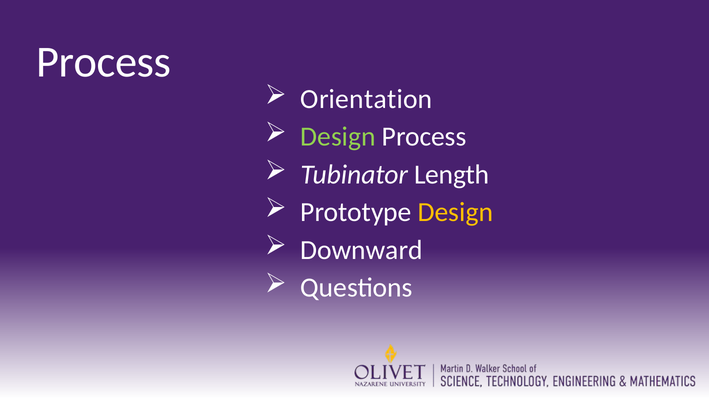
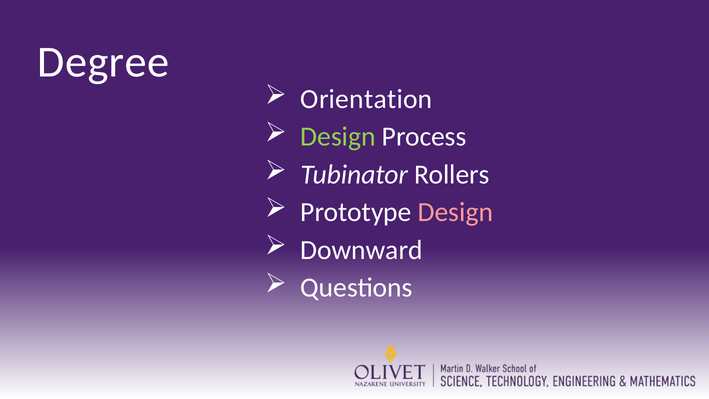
Process at (104, 62): Process -> Degree
Length: Length -> Rollers
Design at (455, 212) colour: yellow -> pink
